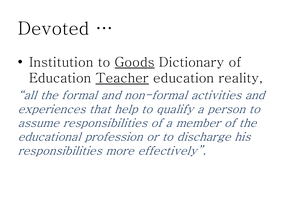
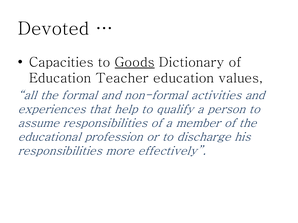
Institution: Institution -> Capacities
Teacher underline: present -> none
reality: reality -> values
